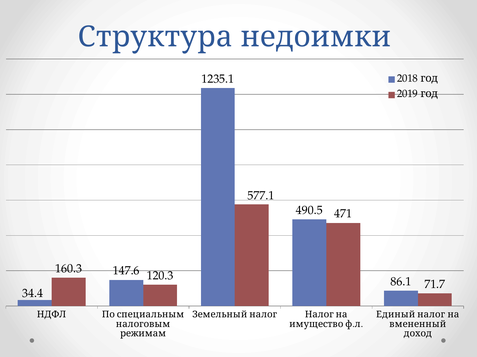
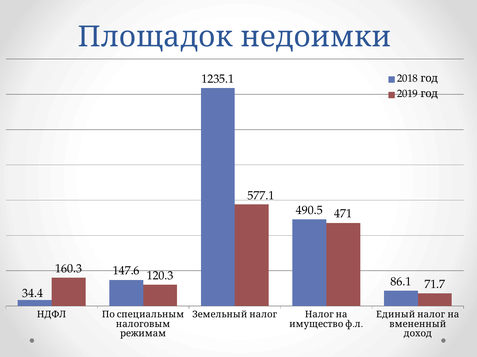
Структура: Структура -> Площадок
